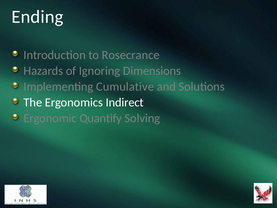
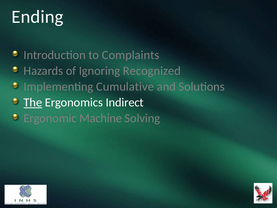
Rosecrance: Rosecrance -> Complaints
Dimensions: Dimensions -> Recognized
The underline: none -> present
Quantify: Quantify -> Machine
